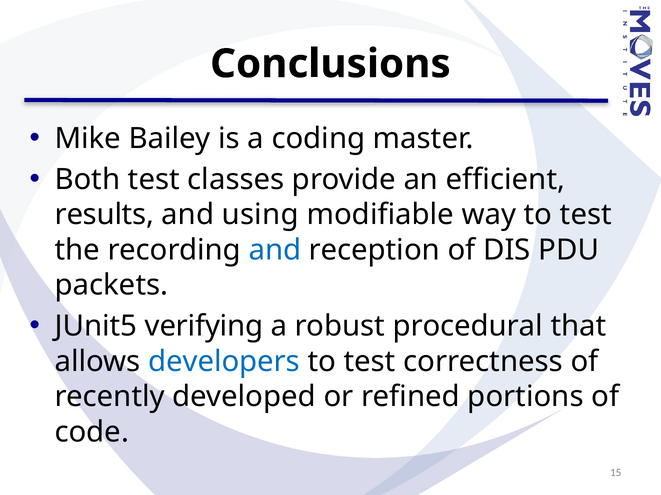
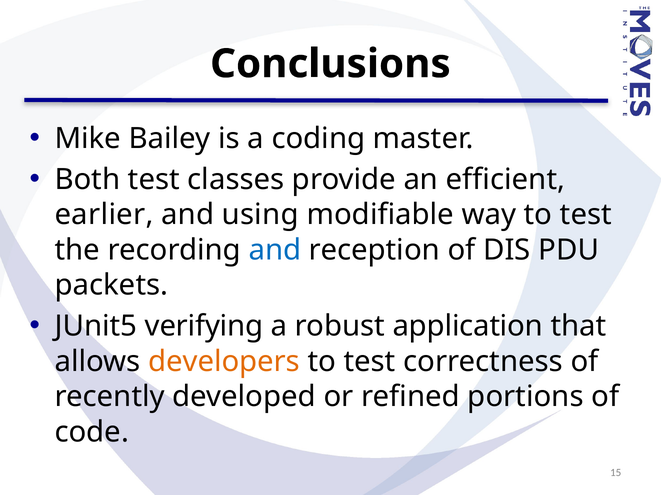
results: results -> earlier
procedural: procedural -> application
developers colour: blue -> orange
